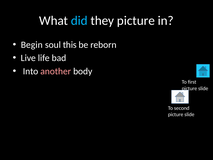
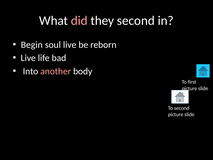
did colour: light blue -> pink
they picture: picture -> second
soul this: this -> live
